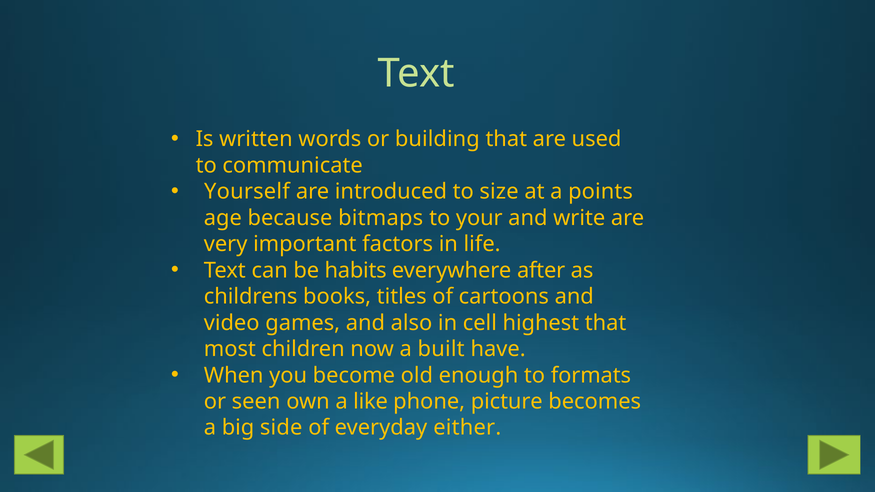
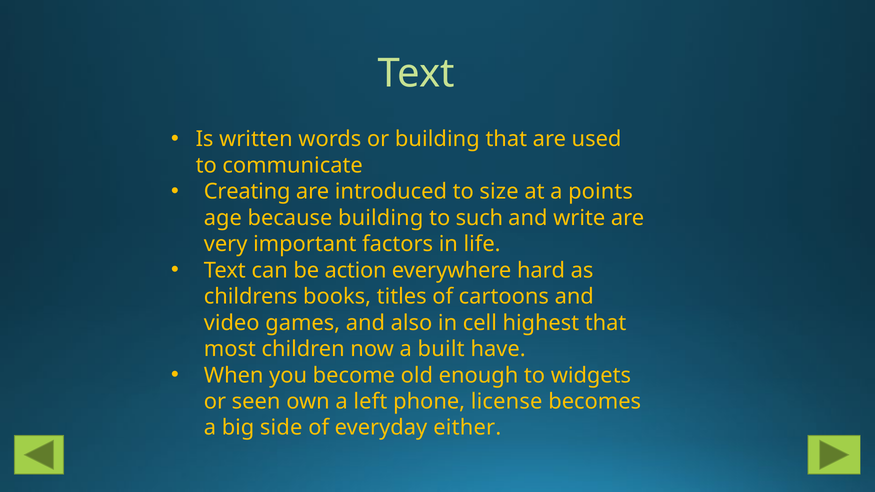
Yourself: Yourself -> Creating
because bitmaps: bitmaps -> building
your: your -> such
habits: habits -> action
after: after -> hard
formats: formats -> widgets
like: like -> left
picture: picture -> license
